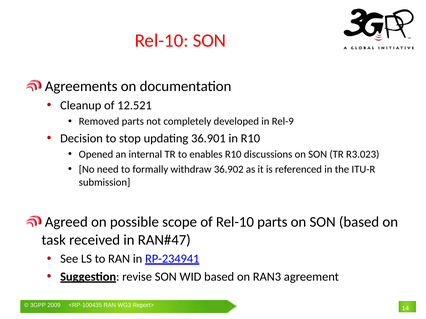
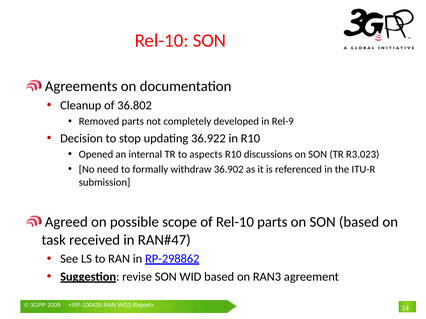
12.521: 12.521 -> 36.802
36.901: 36.901 -> 36.922
enables: enables -> aspects
RP-234941: RP-234941 -> RP-298862
